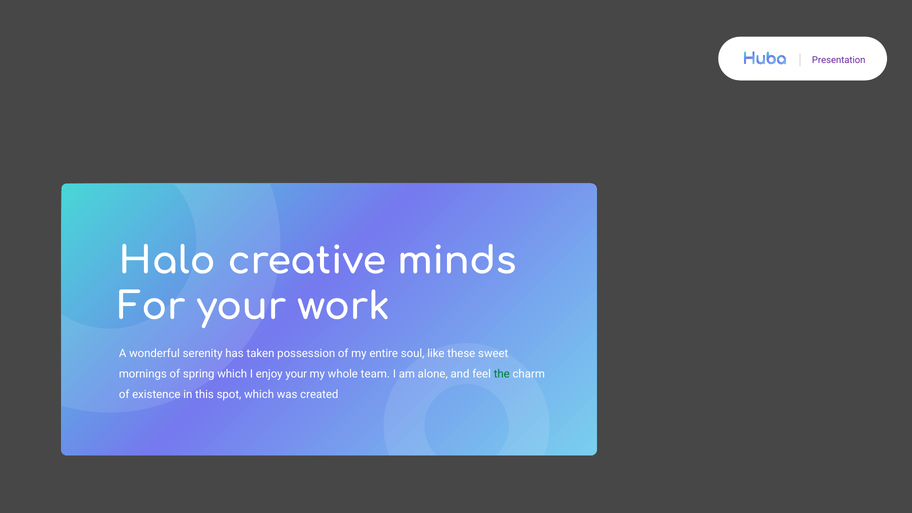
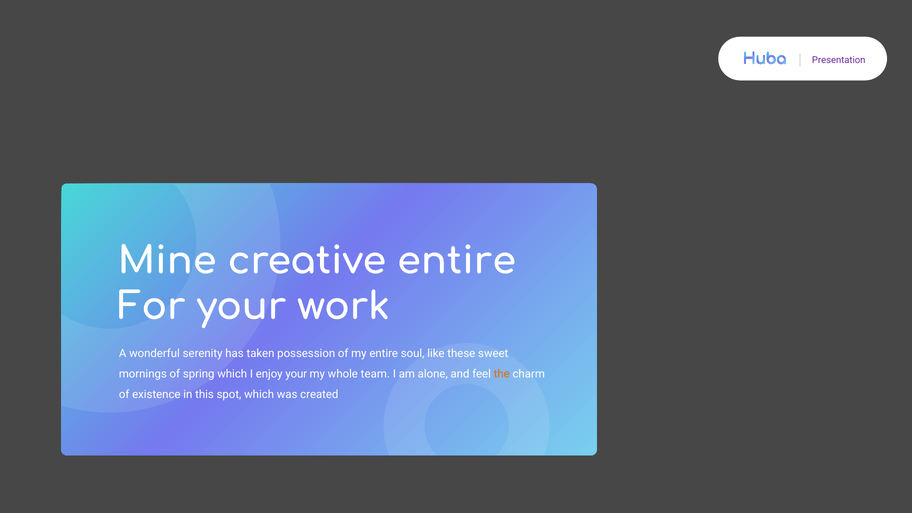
Halo: Halo -> Mine
creative minds: minds -> entire
the colour: green -> orange
